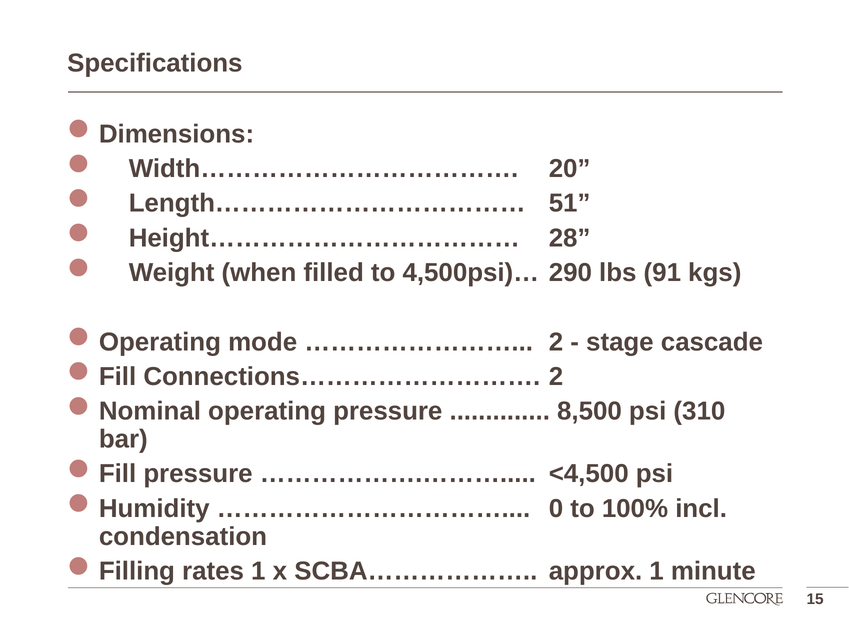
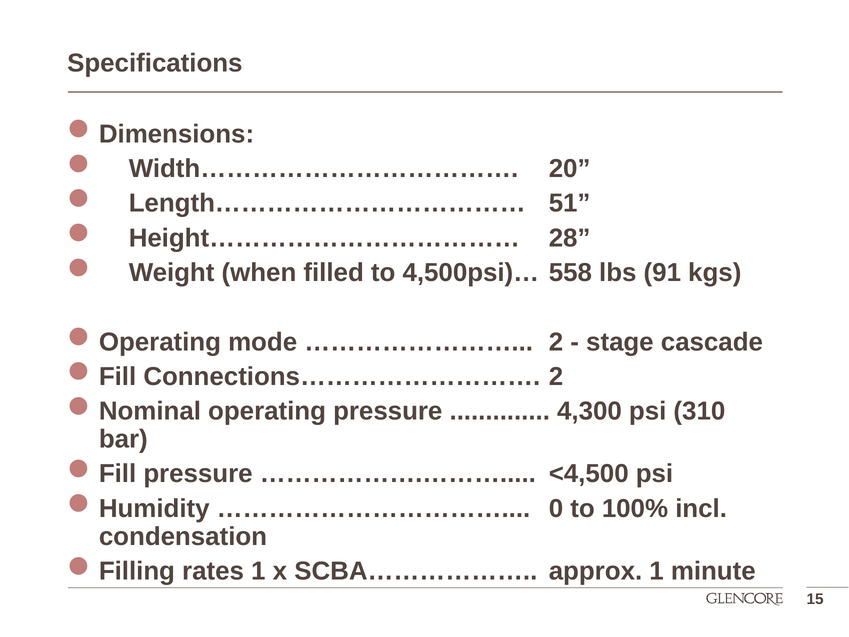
290: 290 -> 558
8,500: 8,500 -> 4,300
